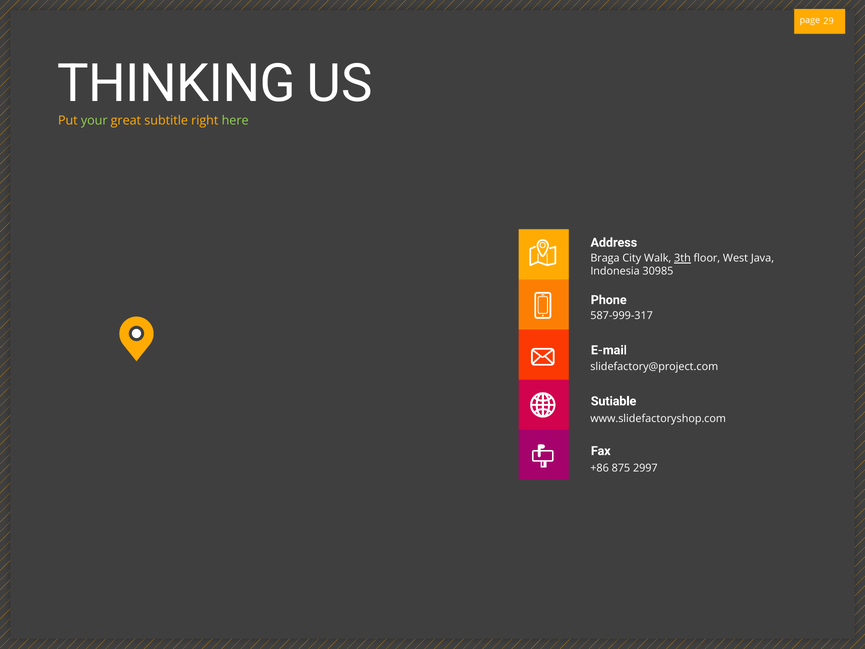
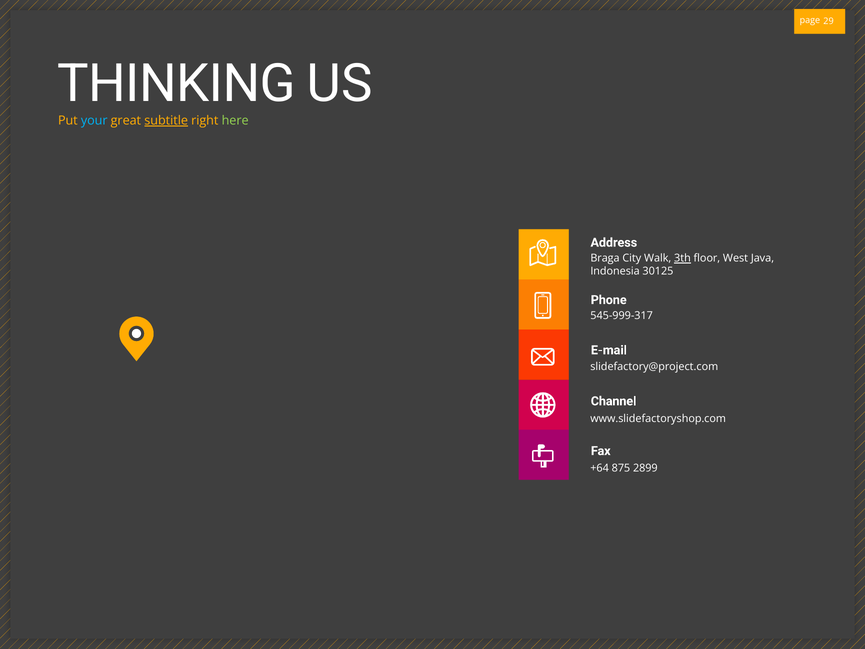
your colour: light green -> light blue
subtitle underline: none -> present
30985: 30985 -> 30125
587-999-317: 587-999-317 -> 545-999-317
Sutiable: Sutiable -> Channel
+86: +86 -> +64
2997: 2997 -> 2899
